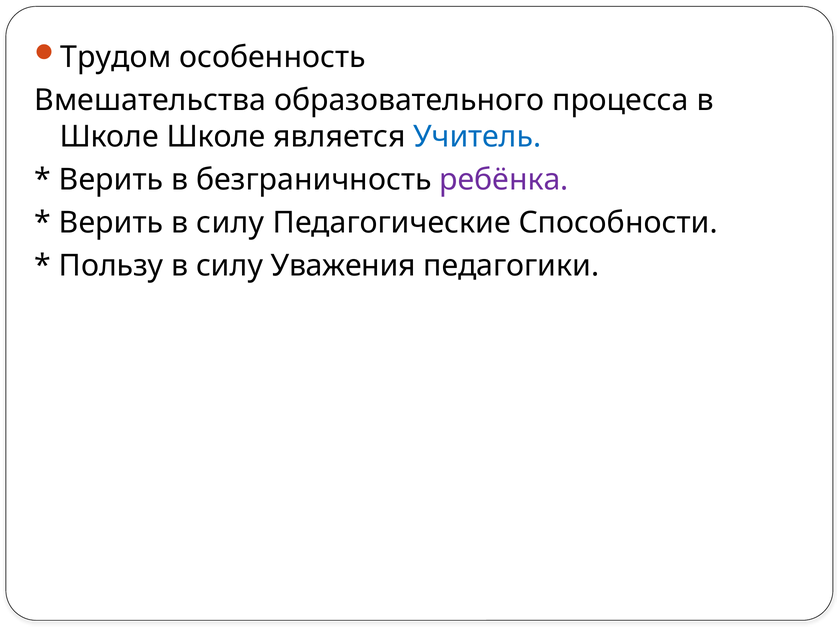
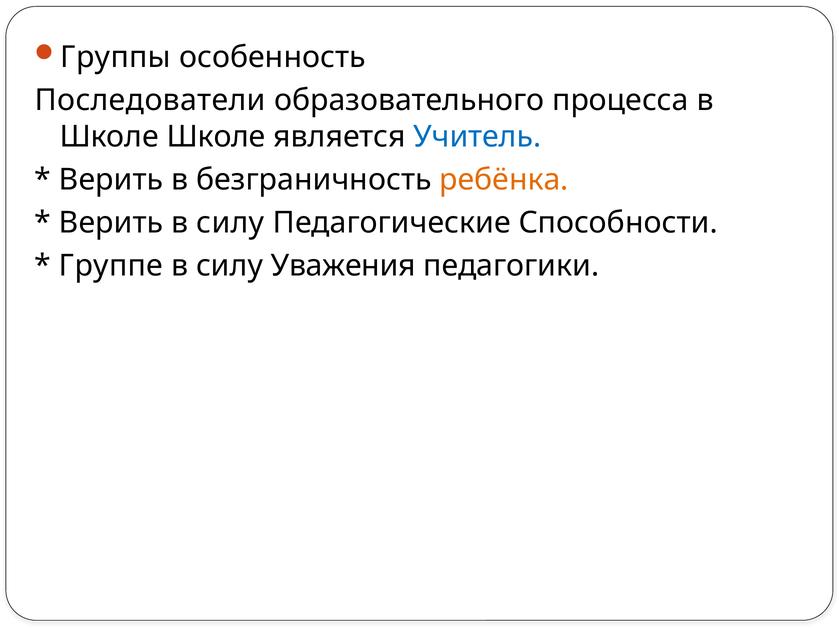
Трудом: Трудом -> Группы
Вмешательства: Вмешательства -> Последователи
ребёнка colour: purple -> orange
Пользу: Пользу -> Группе
